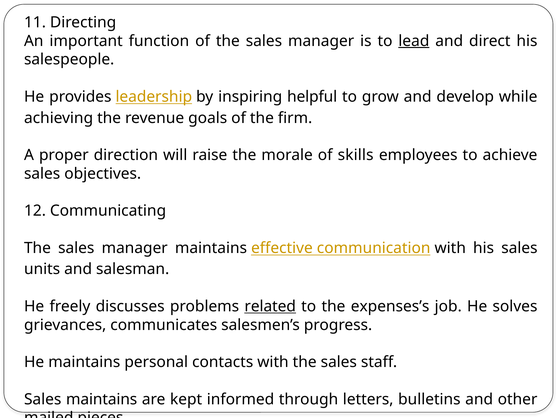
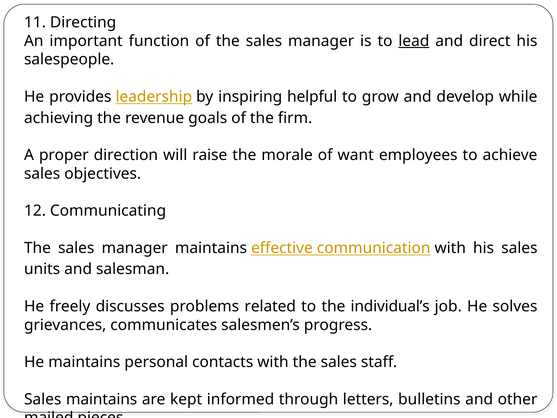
skills: skills -> want
related underline: present -> none
expenses’s: expenses’s -> individual’s
